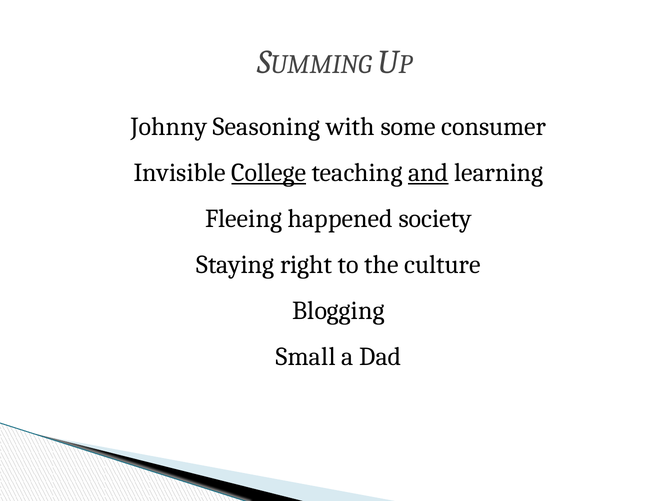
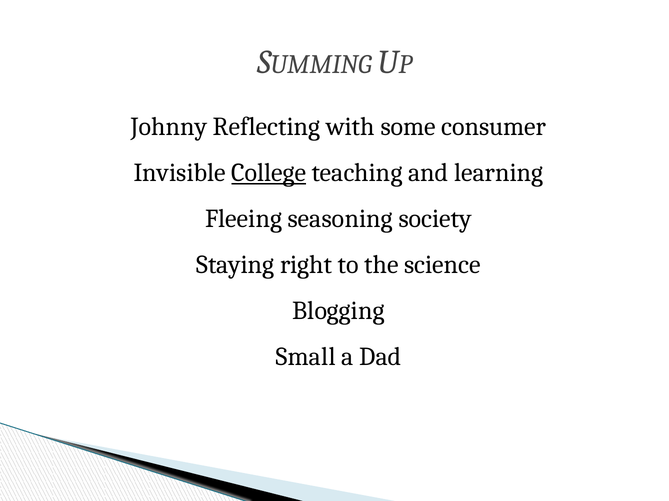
Seasoning: Seasoning -> Reflecting
and underline: present -> none
happened: happened -> seasoning
culture: culture -> science
